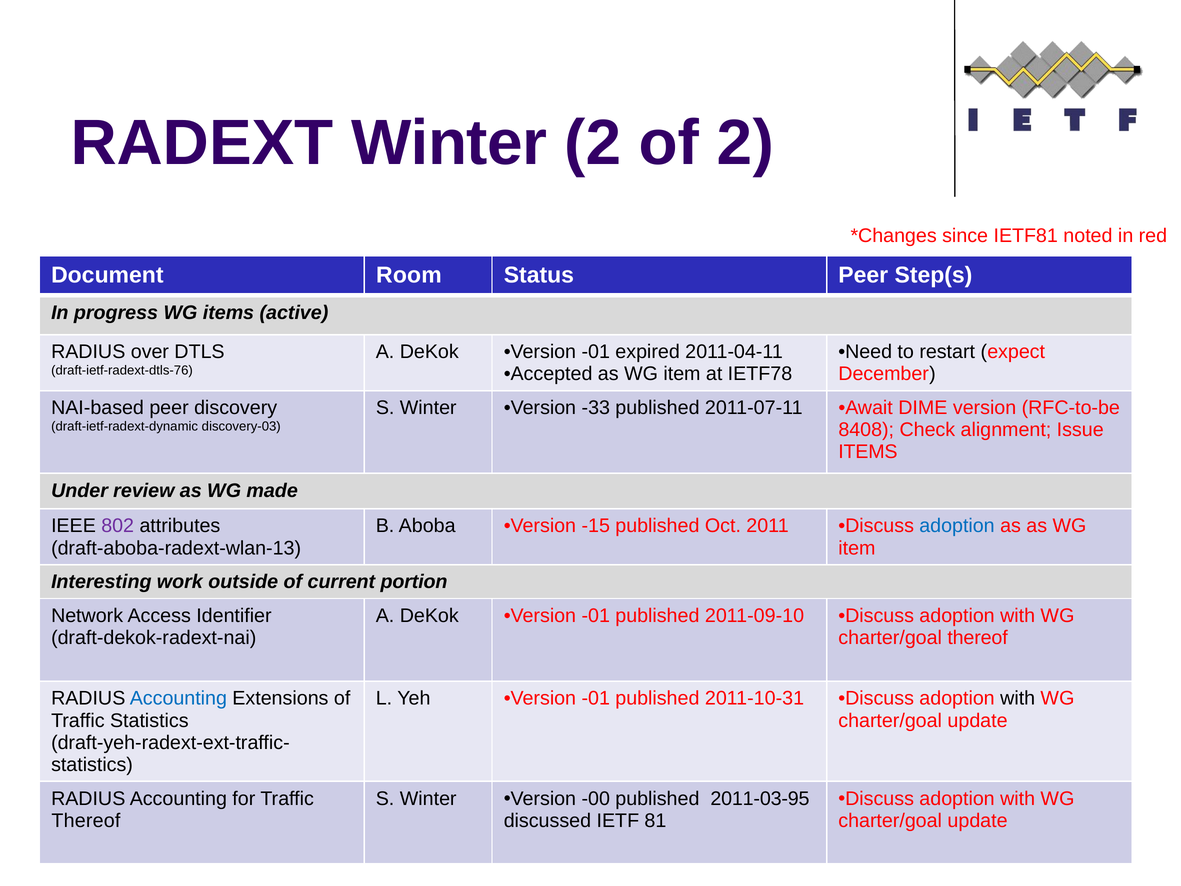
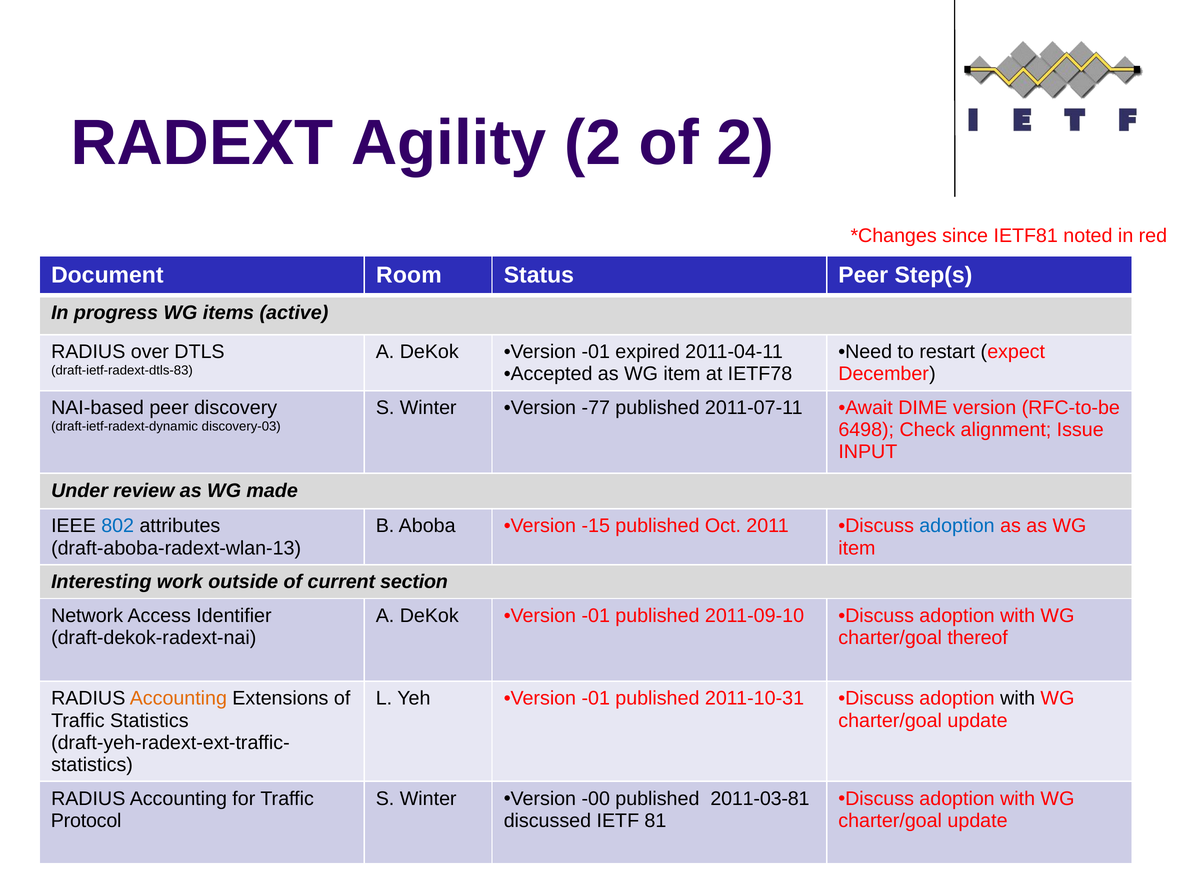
RADEXT Winter: Winter -> Agility
draft-ietf-radext-dtls-76: draft-ietf-radext-dtls-76 -> draft-ietf-radext-dtls-83
-33: -33 -> -77
8408: 8408 -> 6498
ITEMS at (868, 452): ITEMS -> INPUT
802 colour: purple -> blue
portion: portion -> section
Accounting at (178, 698) colour: blue -> orange
2011-03-95: 2011-03-95 -> 2011-03-81
Thereof at (86, 820): Thereof -> Protocol
